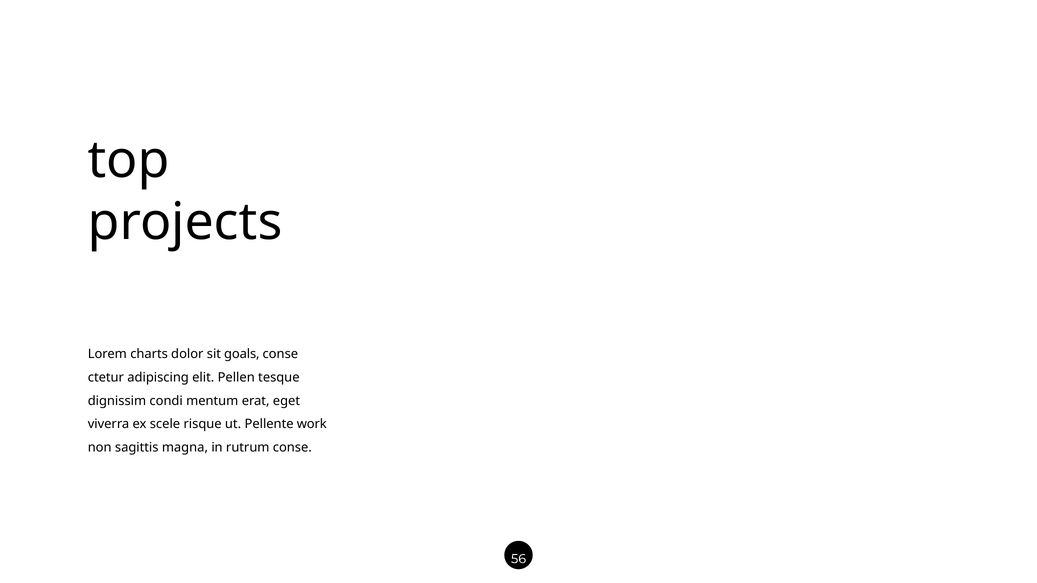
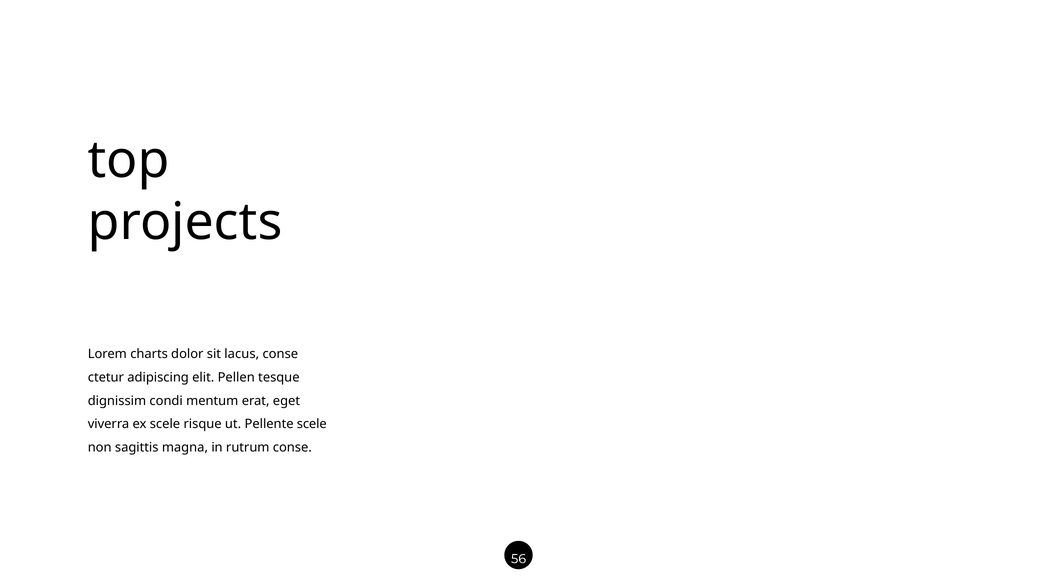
goals: goals -> lacus
Pellente work: work -> scele
